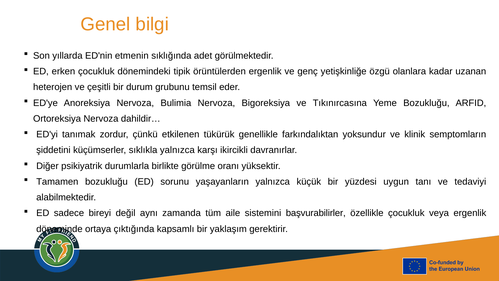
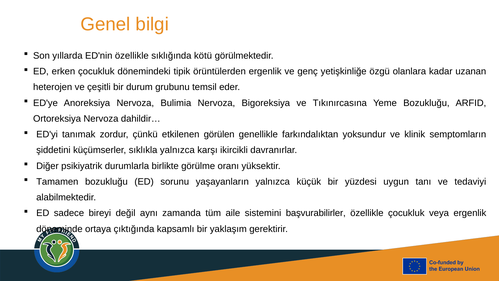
ED'nin etmenin: etmenin -> özellikle
adet: adet -> kötü
tükürük: tükürük -> görülen
